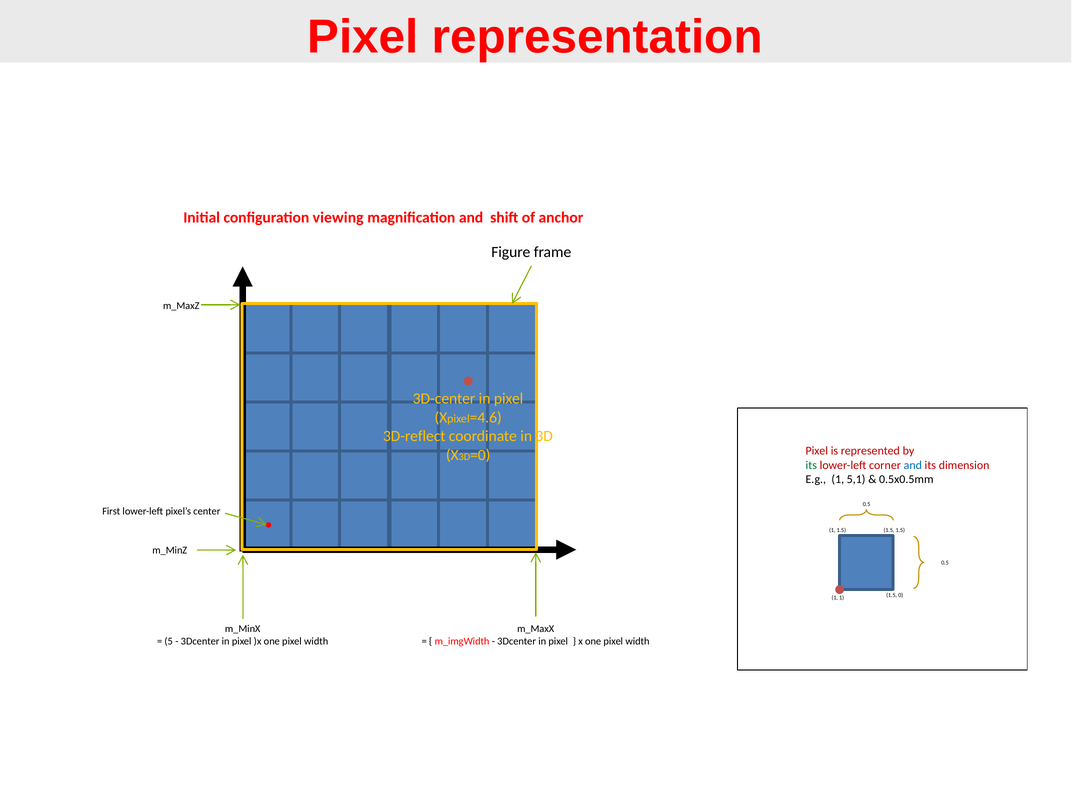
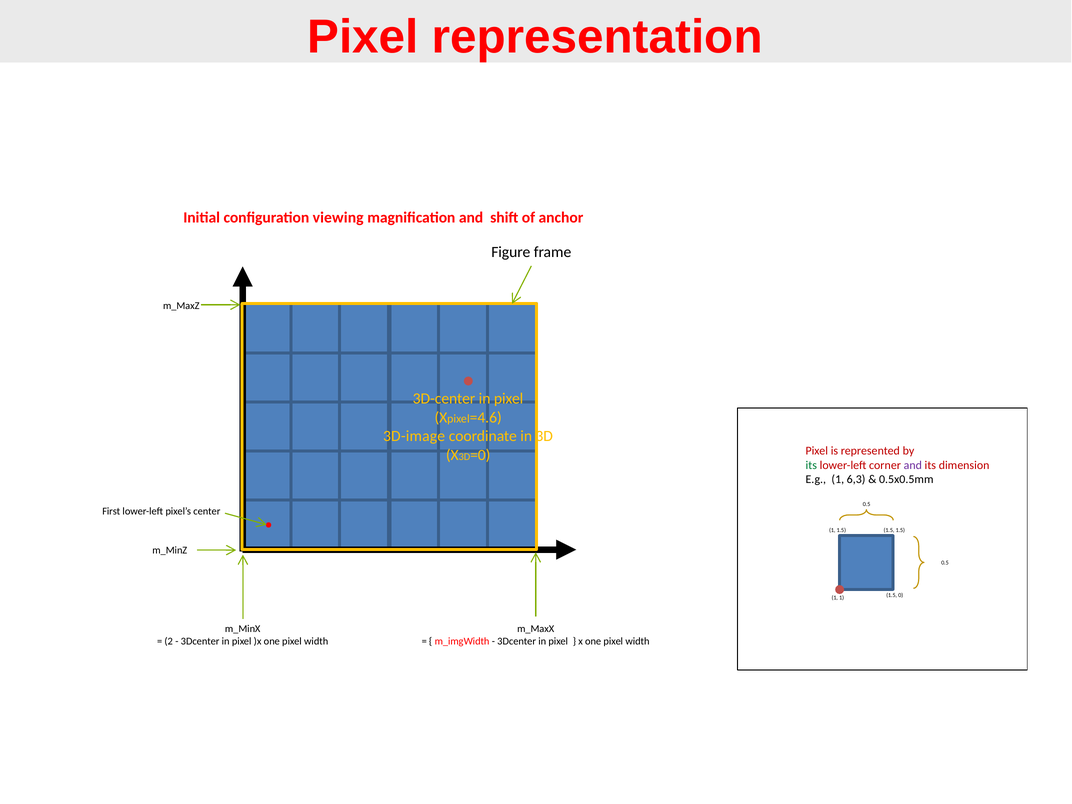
3D-reflect: 3D-reflect -> 3D-image
and at (913, 465) colour: blue -> purple
5,1: 5,1 -> 6,3
5: 5 -> 2
